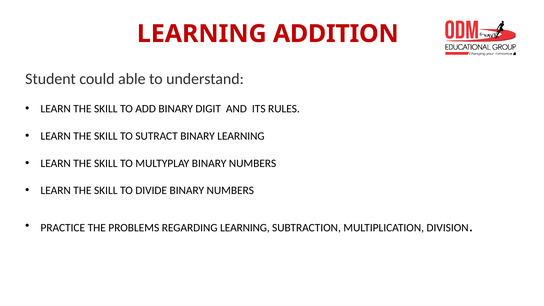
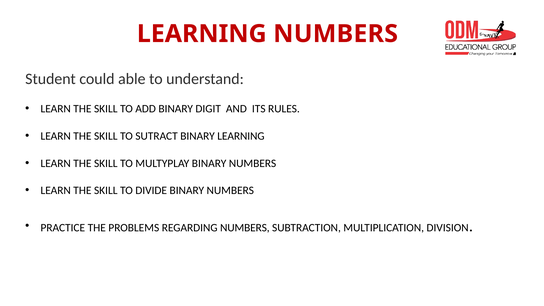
LEARNING ADDITION: ADDITION -> NUMBERS
REGARDING LEARNING: LEARNING -> NUMBERS
